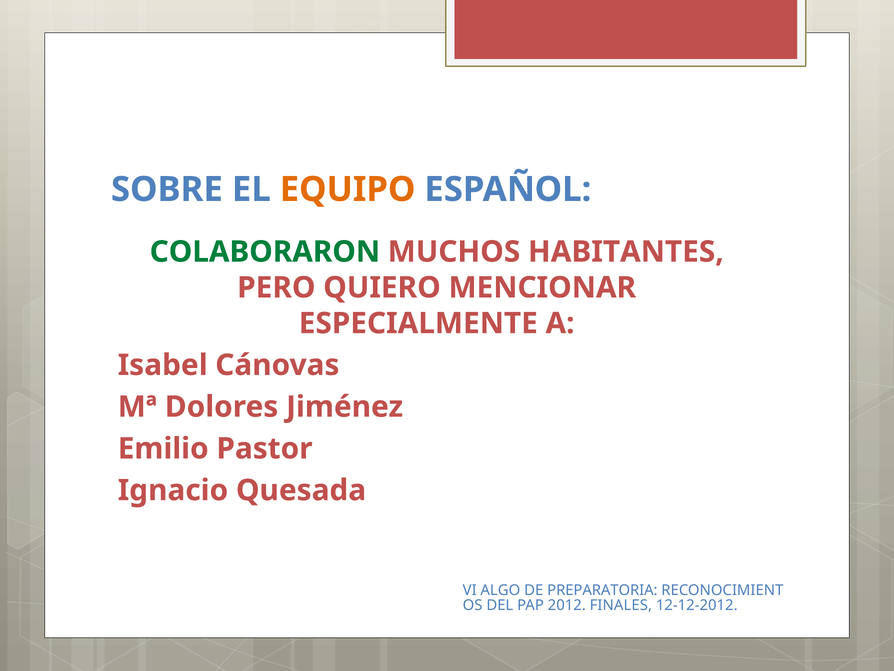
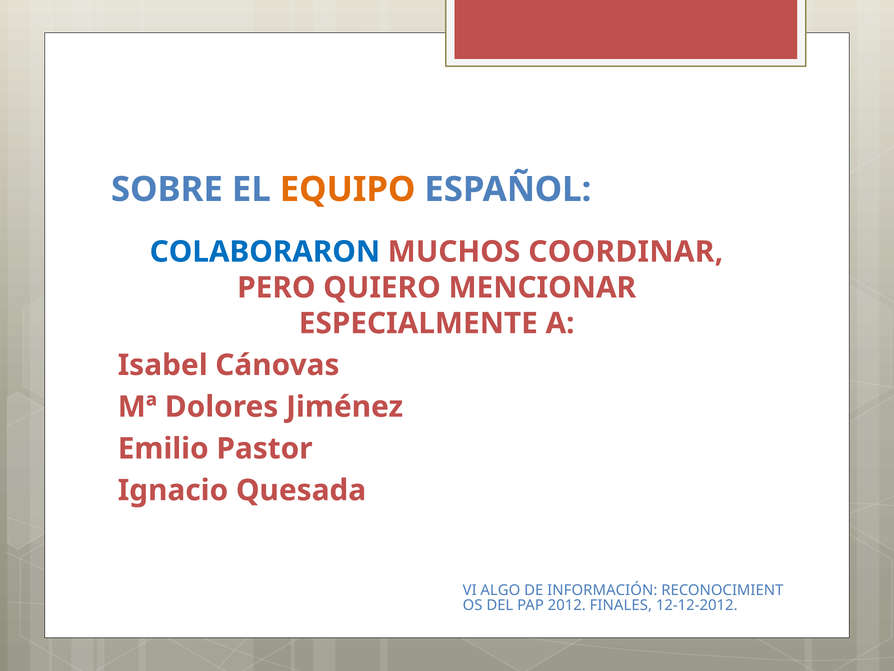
COLABORARON colour: green -> blue
HABITANTES: HABITANTES -> COORDINAR
PREPARATORIA: PREPARATORIA -> INFORMACIÓN
